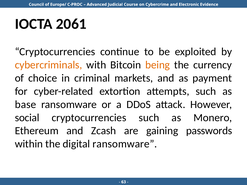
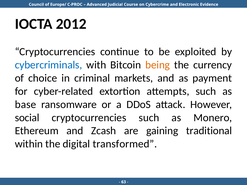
2061: 2061 -> 2012
cybercriminals colour: orange -> blue
passwords: passwords -> traditional
digital ransomware: ransomware -> transformed
